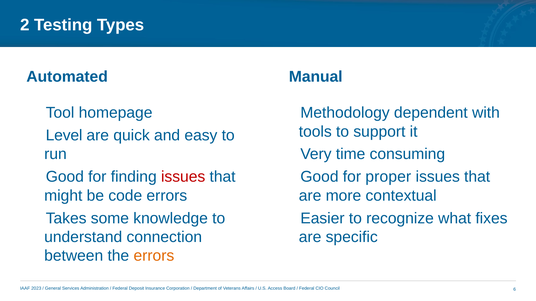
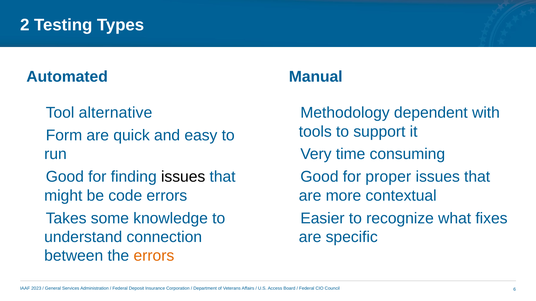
homepage: homepage -> alternative
Level: Level -> Form
issues at (183, 177) colour: red -> black
